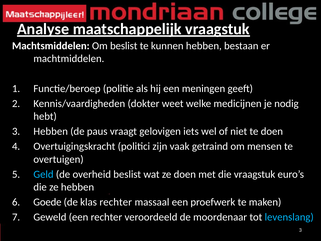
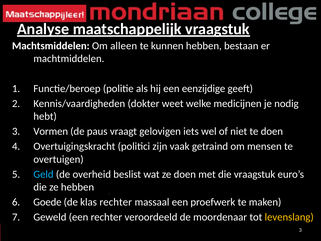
Om beslist: beslist -> alleen
meningen: meningen -> eenzijdige
3 Hebben: Hebben -> Vormen
levenslang colour: light blue -> yellow
